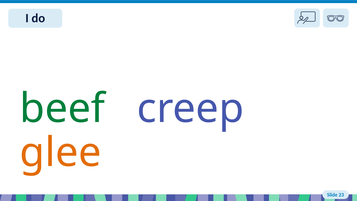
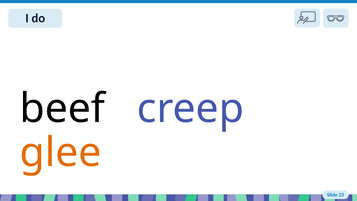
beef colour: green -> black
